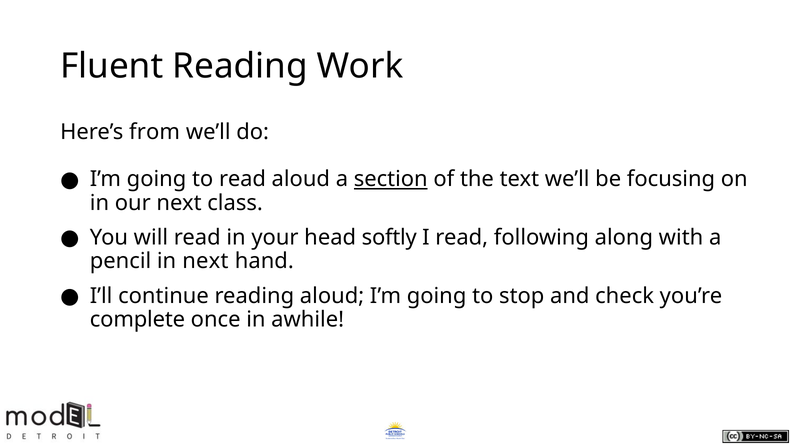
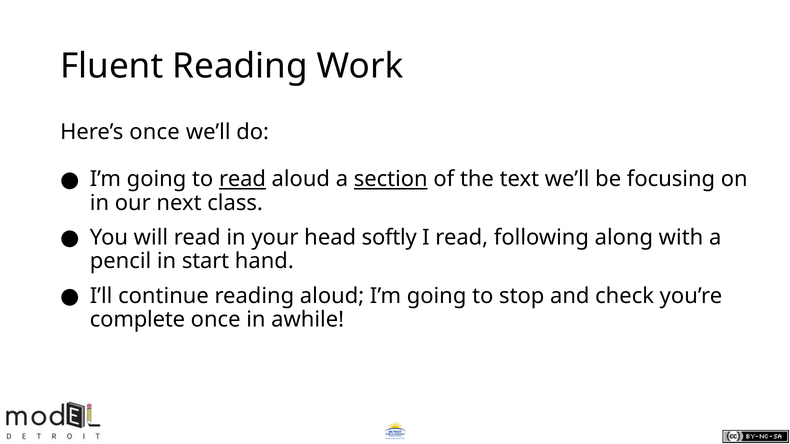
Here’s from: from -> once
read at (242, 179) underline: none -> present
in next: next -> start
